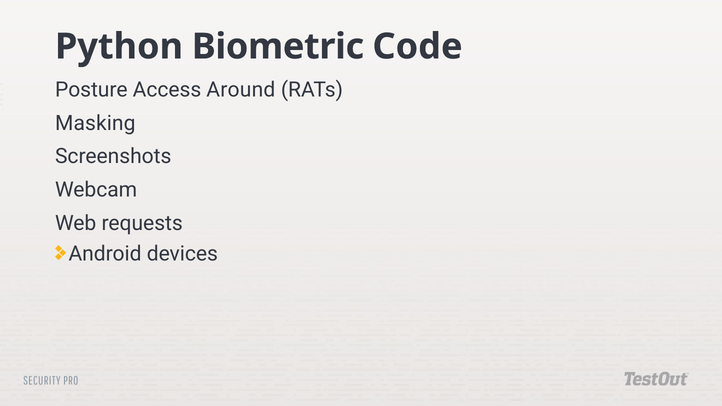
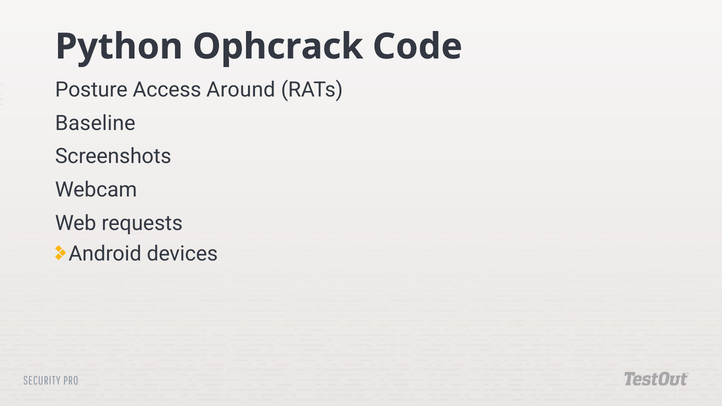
Biometric: Biometric -> Ophcrack
Masking: Masking -> Baseline
